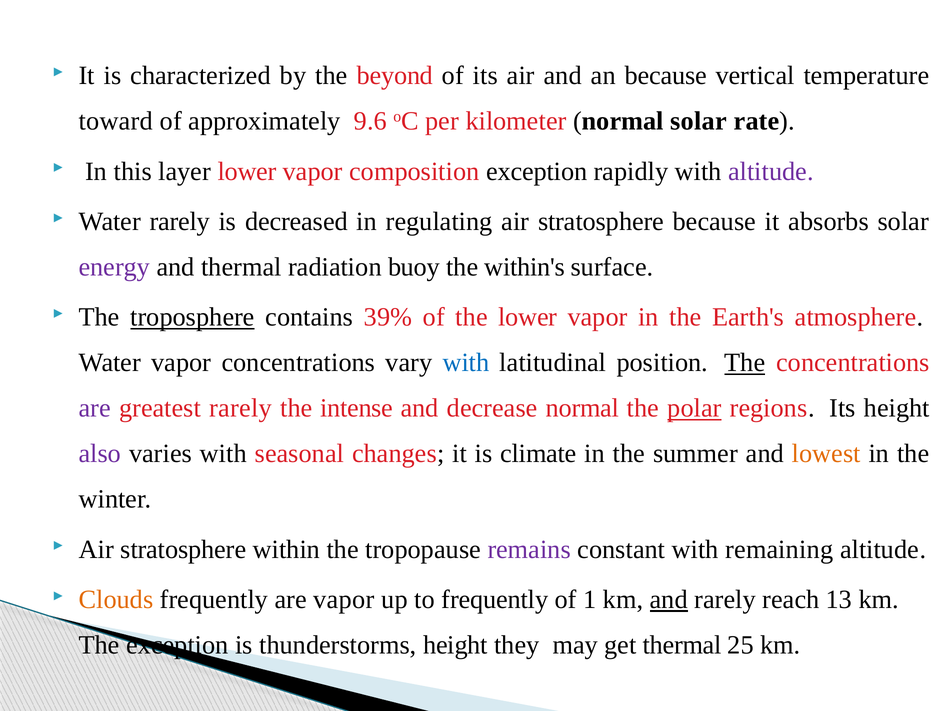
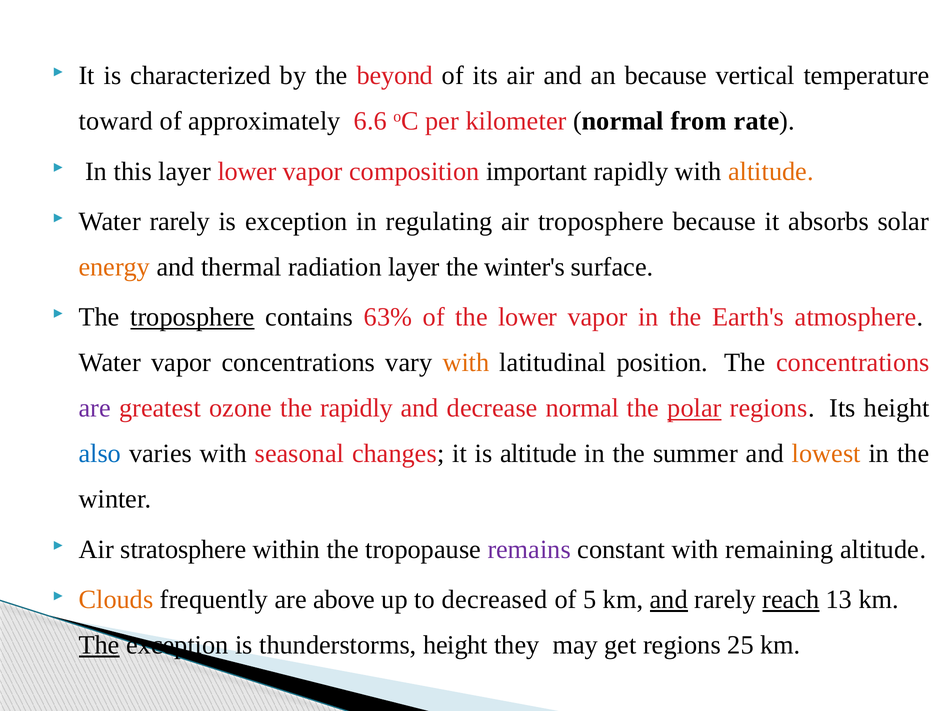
9.6: 9.6 -> 6.6
normal solar: solar -> from
composition exception: exception -> important
altitude at (771, 171) colour: purple -> orange
is decreased: decreased -> exception
regulating air stratosphere: stratosphere -> troposphere
energy colour: purple -> orange
radiation buoy: buoy -> layer
within's: within's -> winter's
39%: 39% -> 63%
with at (466, 362) colour: blue -> orange
The at (745, 362) underline: present -> none
greatest rarely: rarely -> ozone
the intense: intense -> rapidly
also colour: purple -> blue
is climate: climate -> altitude
are vapor: vapor -> above
to frequently: frequently -> decreased
1: 1 -> 5
reach underline: none -> present
The at (99, 644) underline: none -> present
get thermal: thermal -> regions
